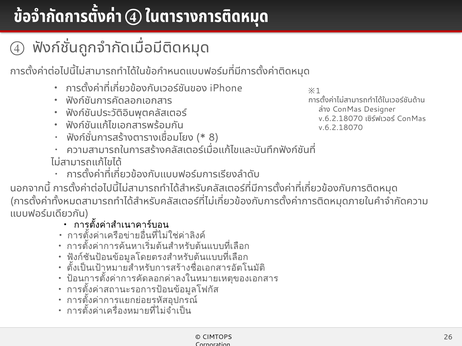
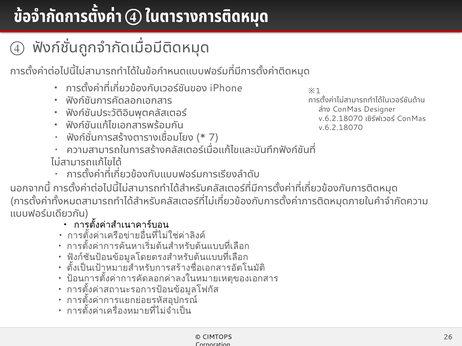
8: 8 -> 7
